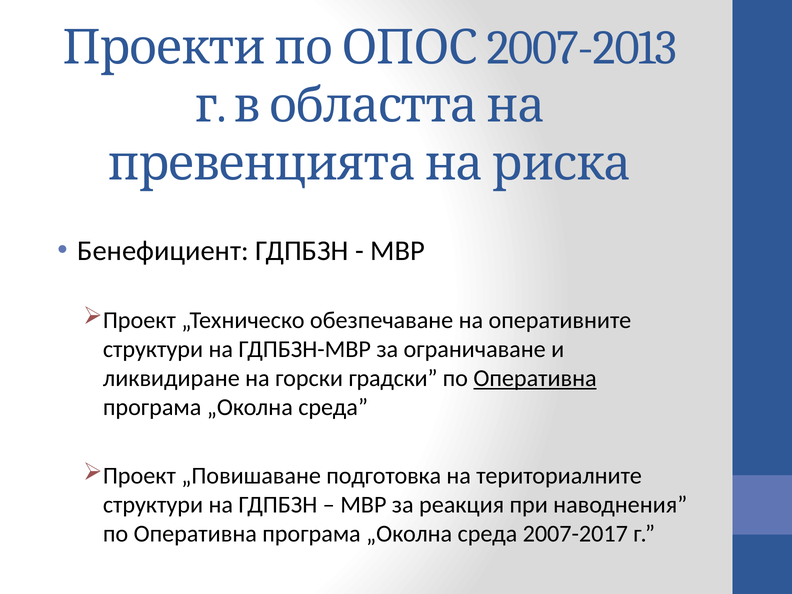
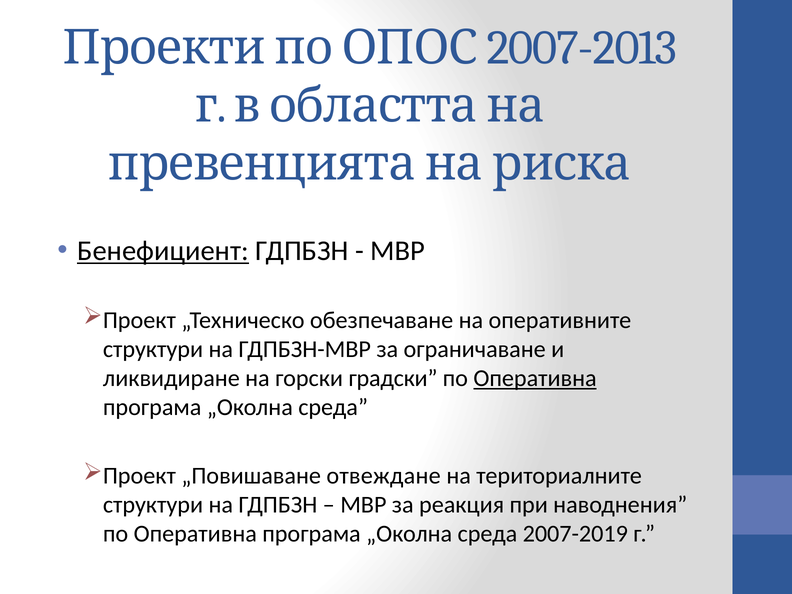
Бенефициент underline: none -> present
подготовка: подготовка -> отвеждане
2007-2017: 2007-2017 -> 2007-2019
